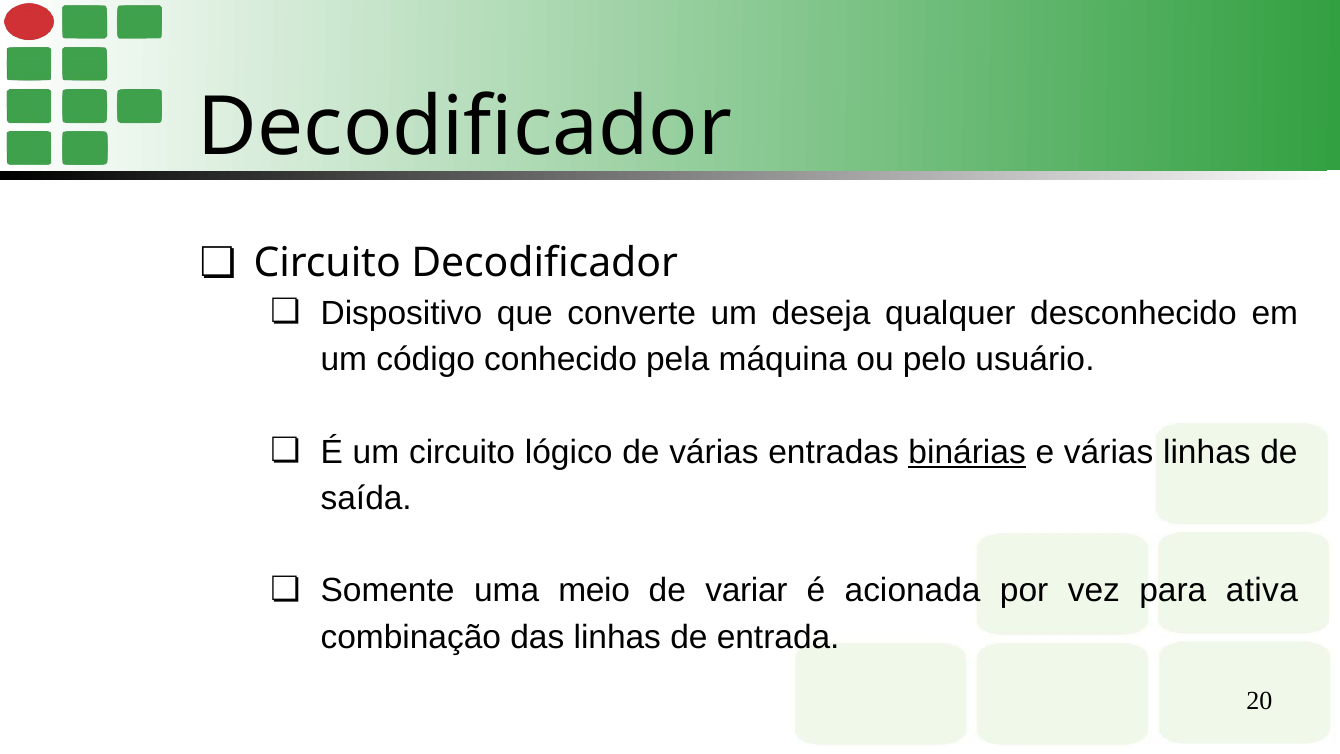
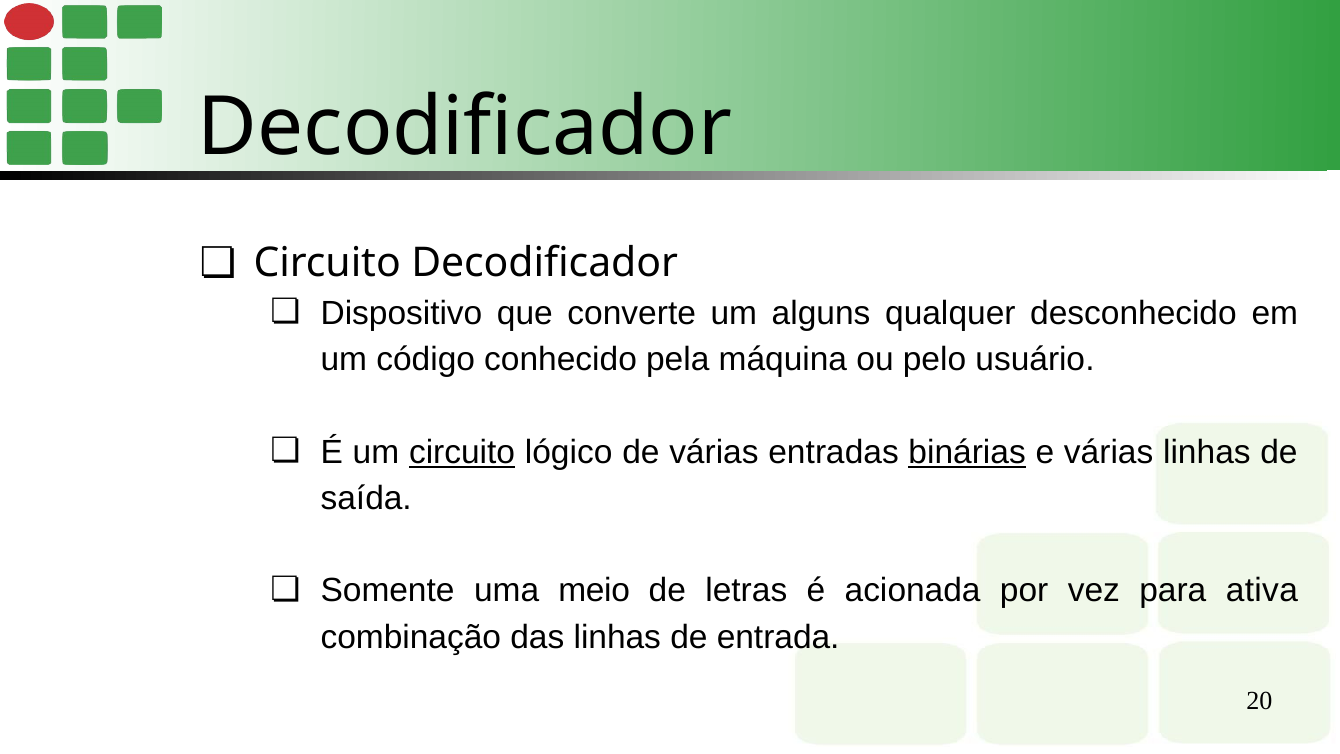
deseja: deseja -> alguns
circuito at (462, 452) underline: none -> present
variar: variar -> letras
